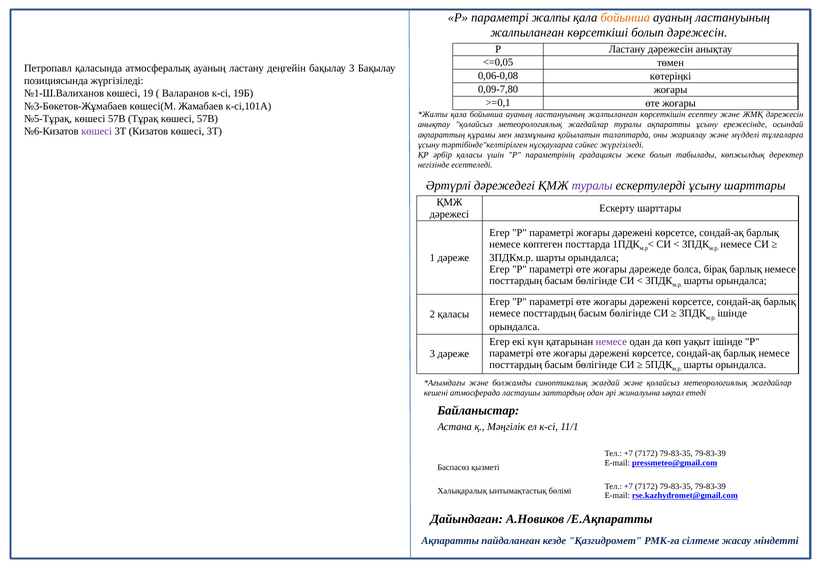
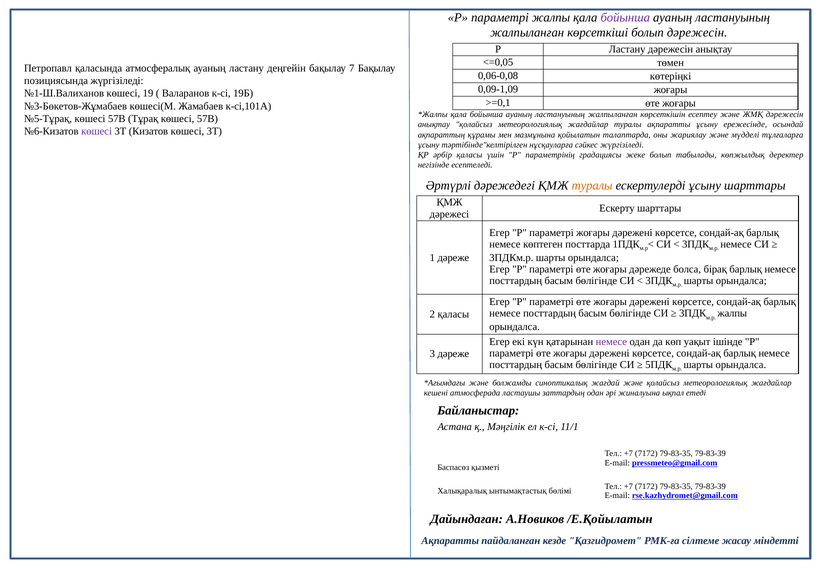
бойынша at (625, 18) colour: orange -> purple
бақылау 3: 3 -> 7
0,09-7,80: 0,09-7,80 -> 0,09-1,09
туралы at (592, 186) colour: purple -> orange
ішінде at (732, 314): ішінде -> жалпы
/Е.Ақпаратты: /Е.Ақпаратты -> /Е.Қойылатын
